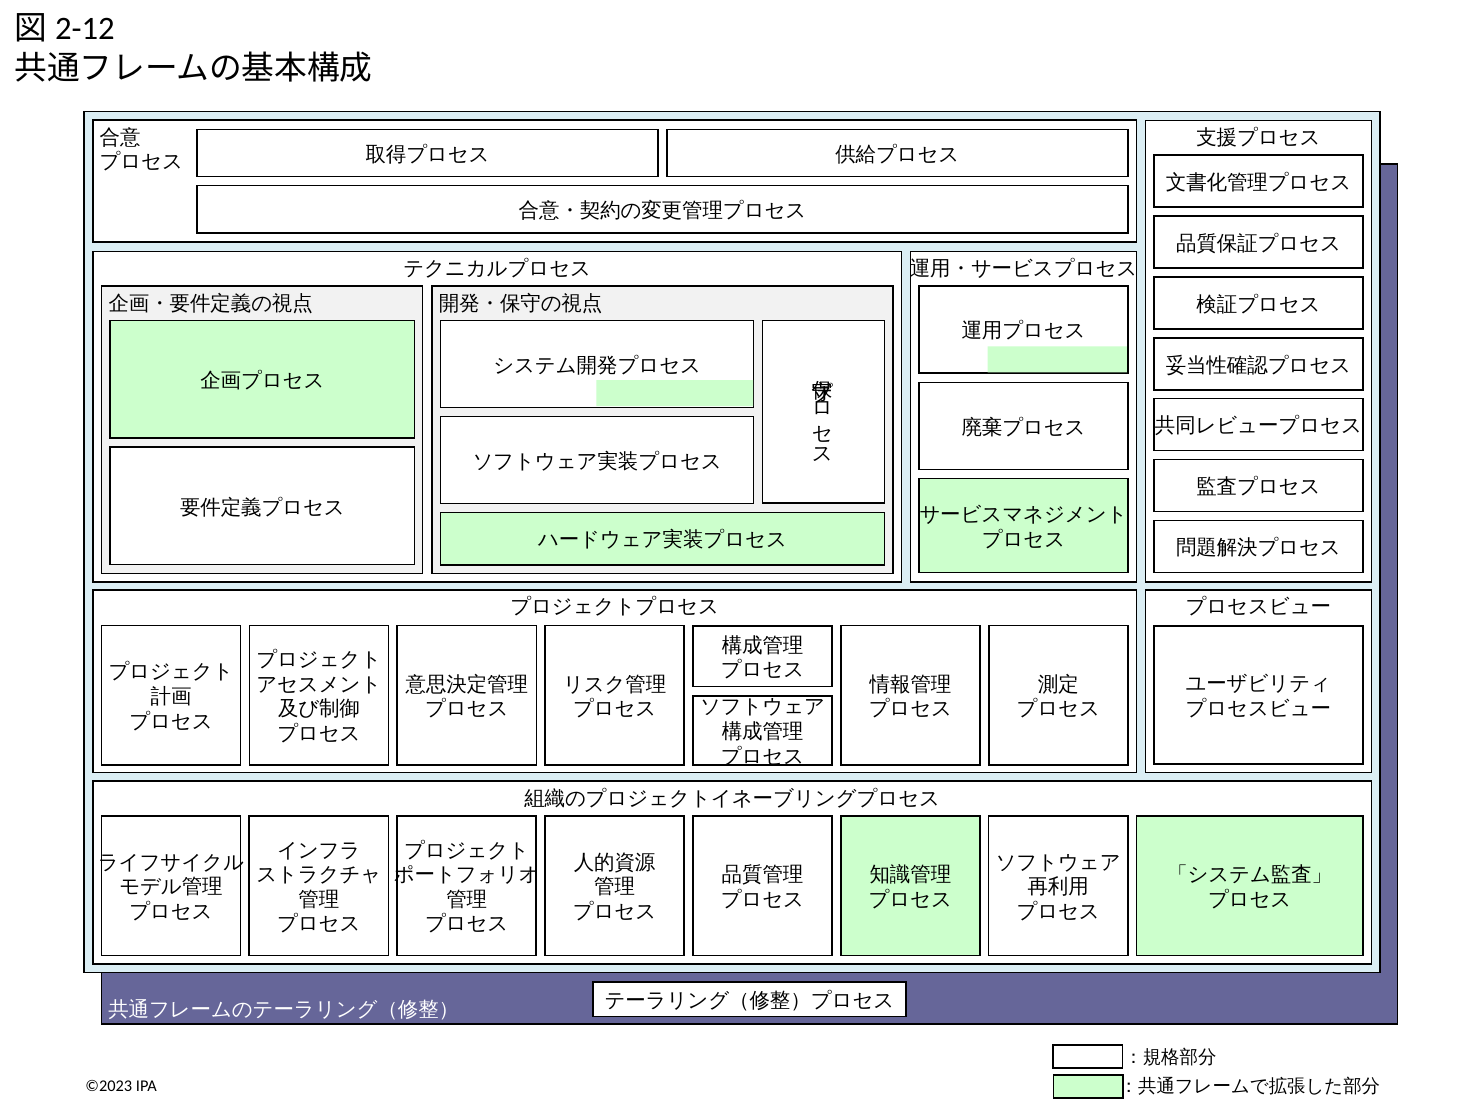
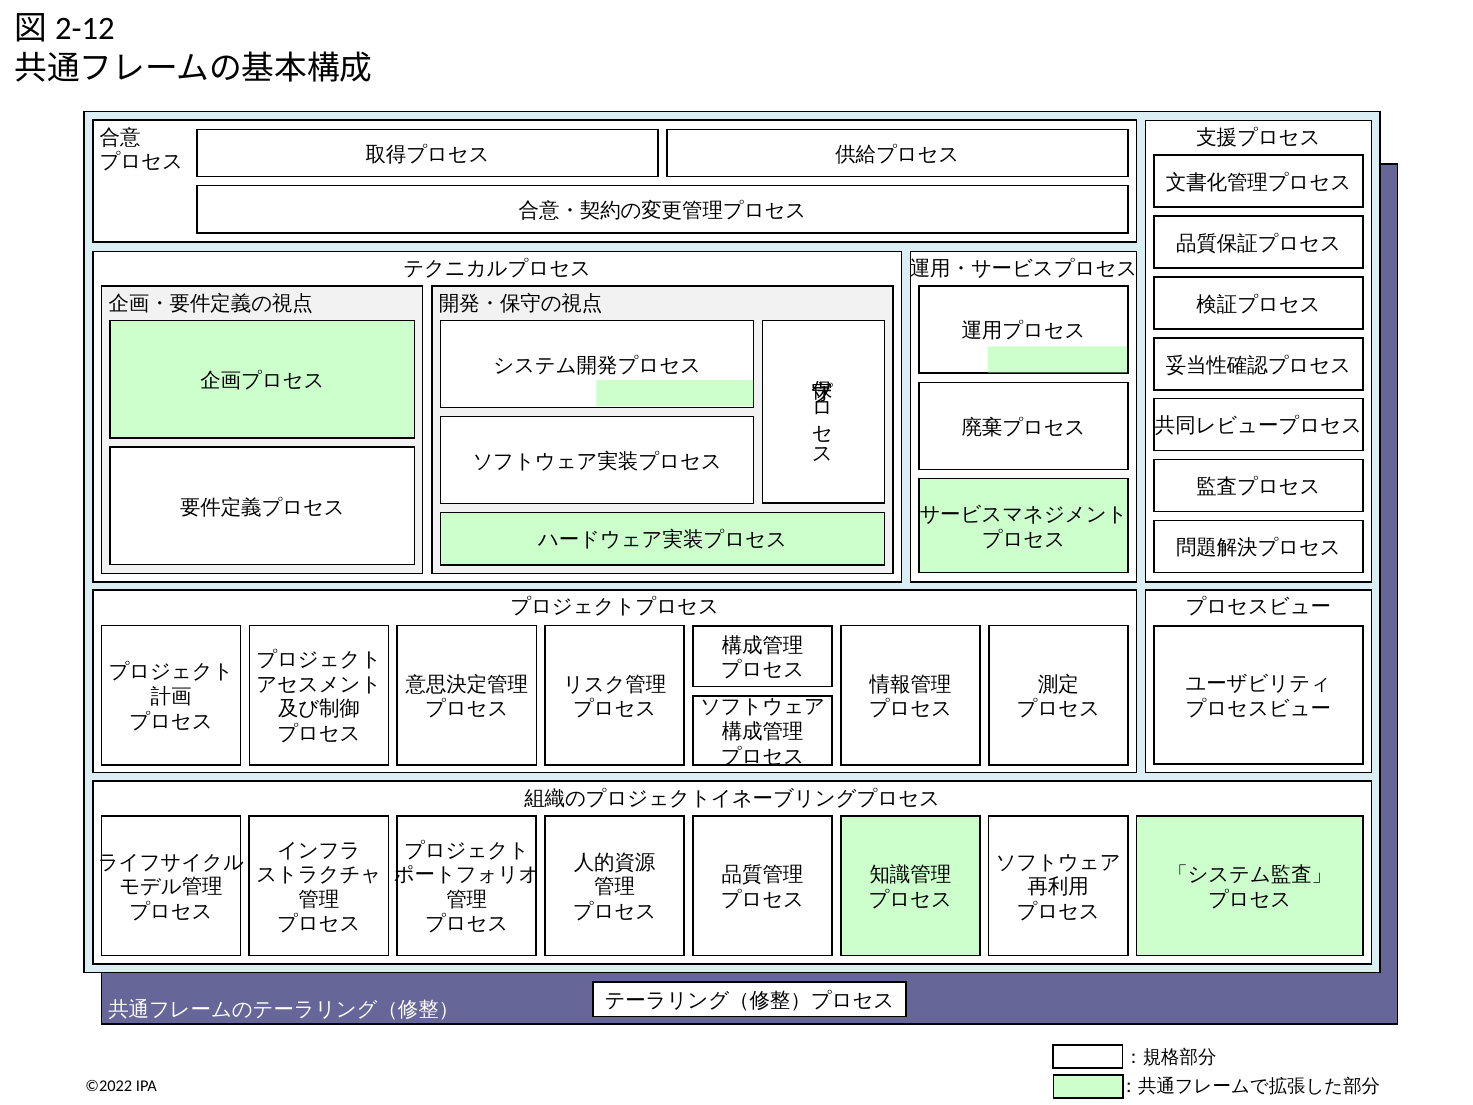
©2023: ©2023 -> ©2022
